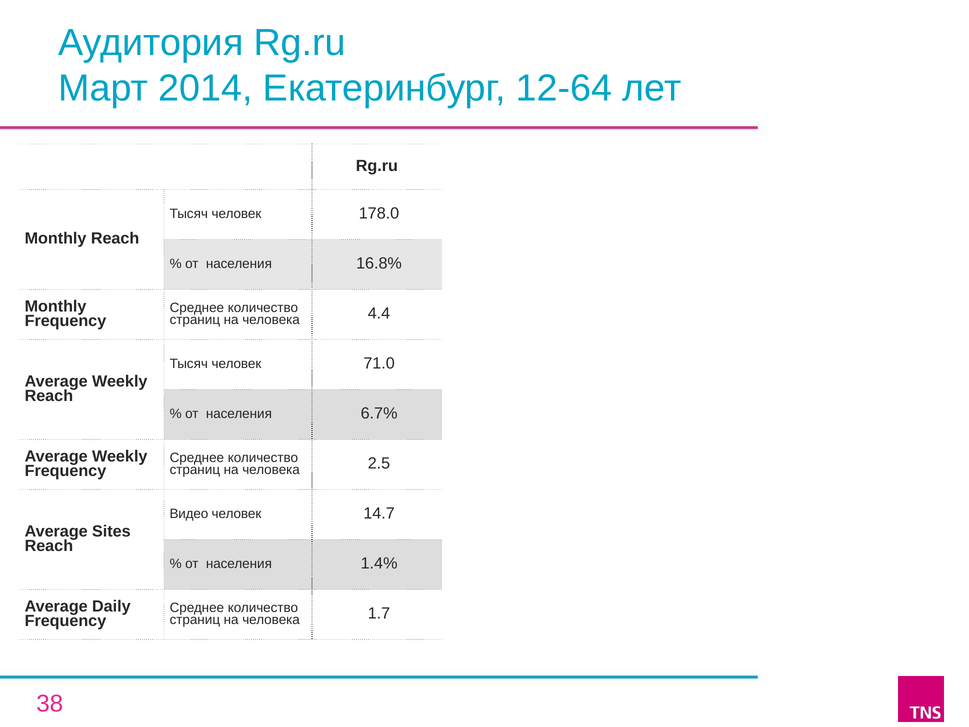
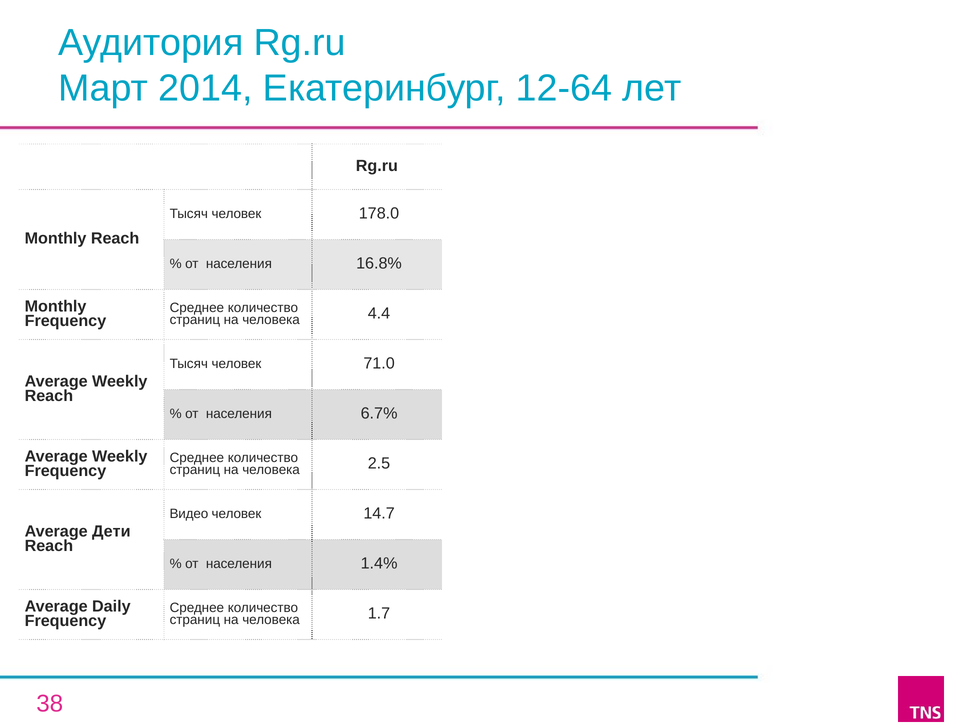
Sites: Sites -> Дети
